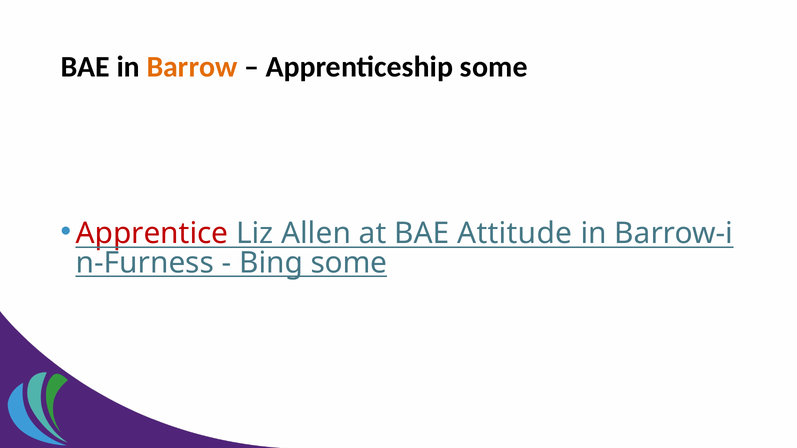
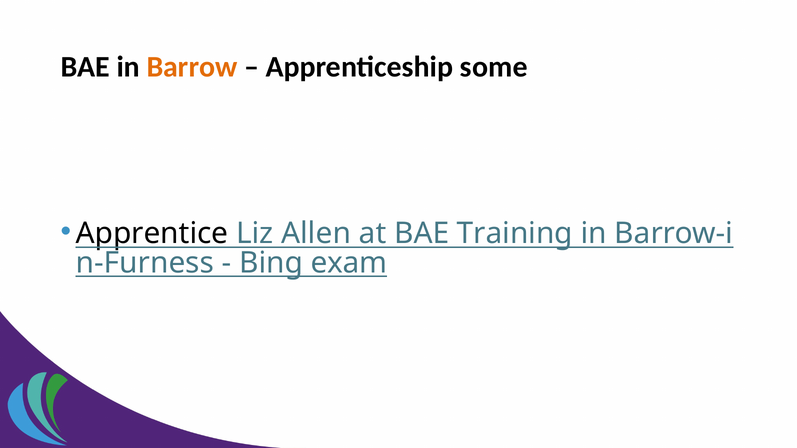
Apprentice colour: red -> black
Attitude: Attitude -> Training
Bing some: some -> exam
